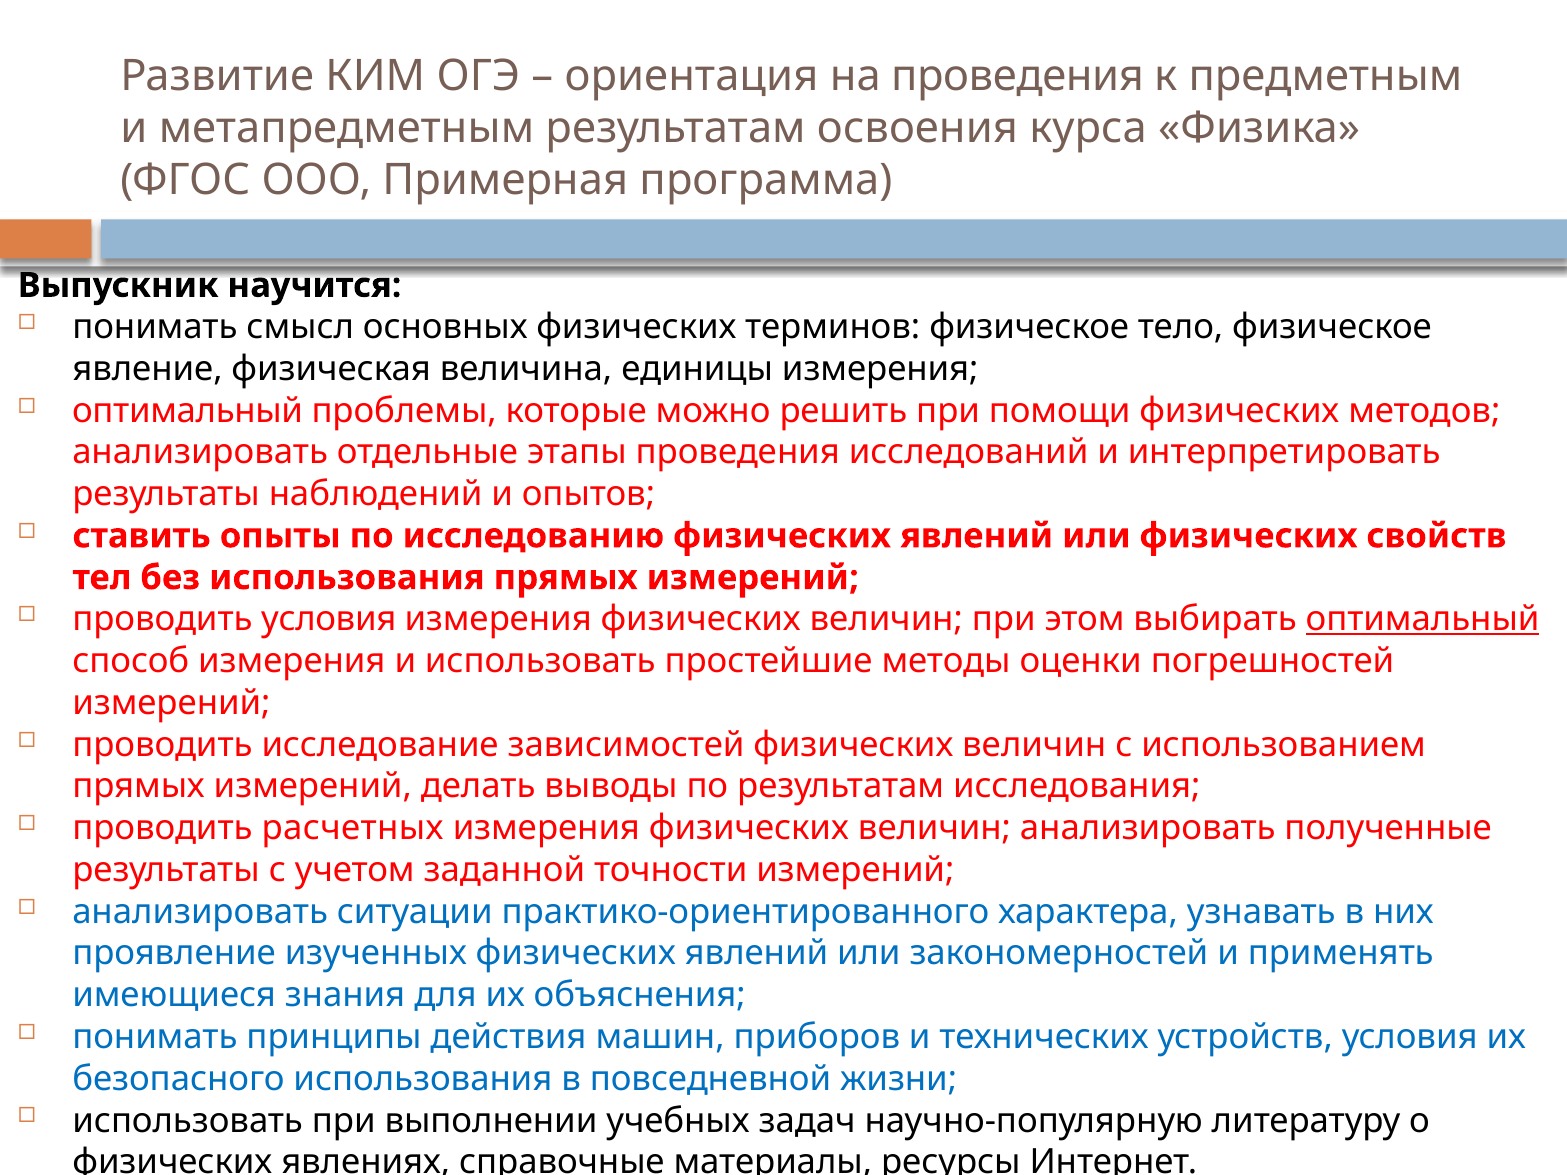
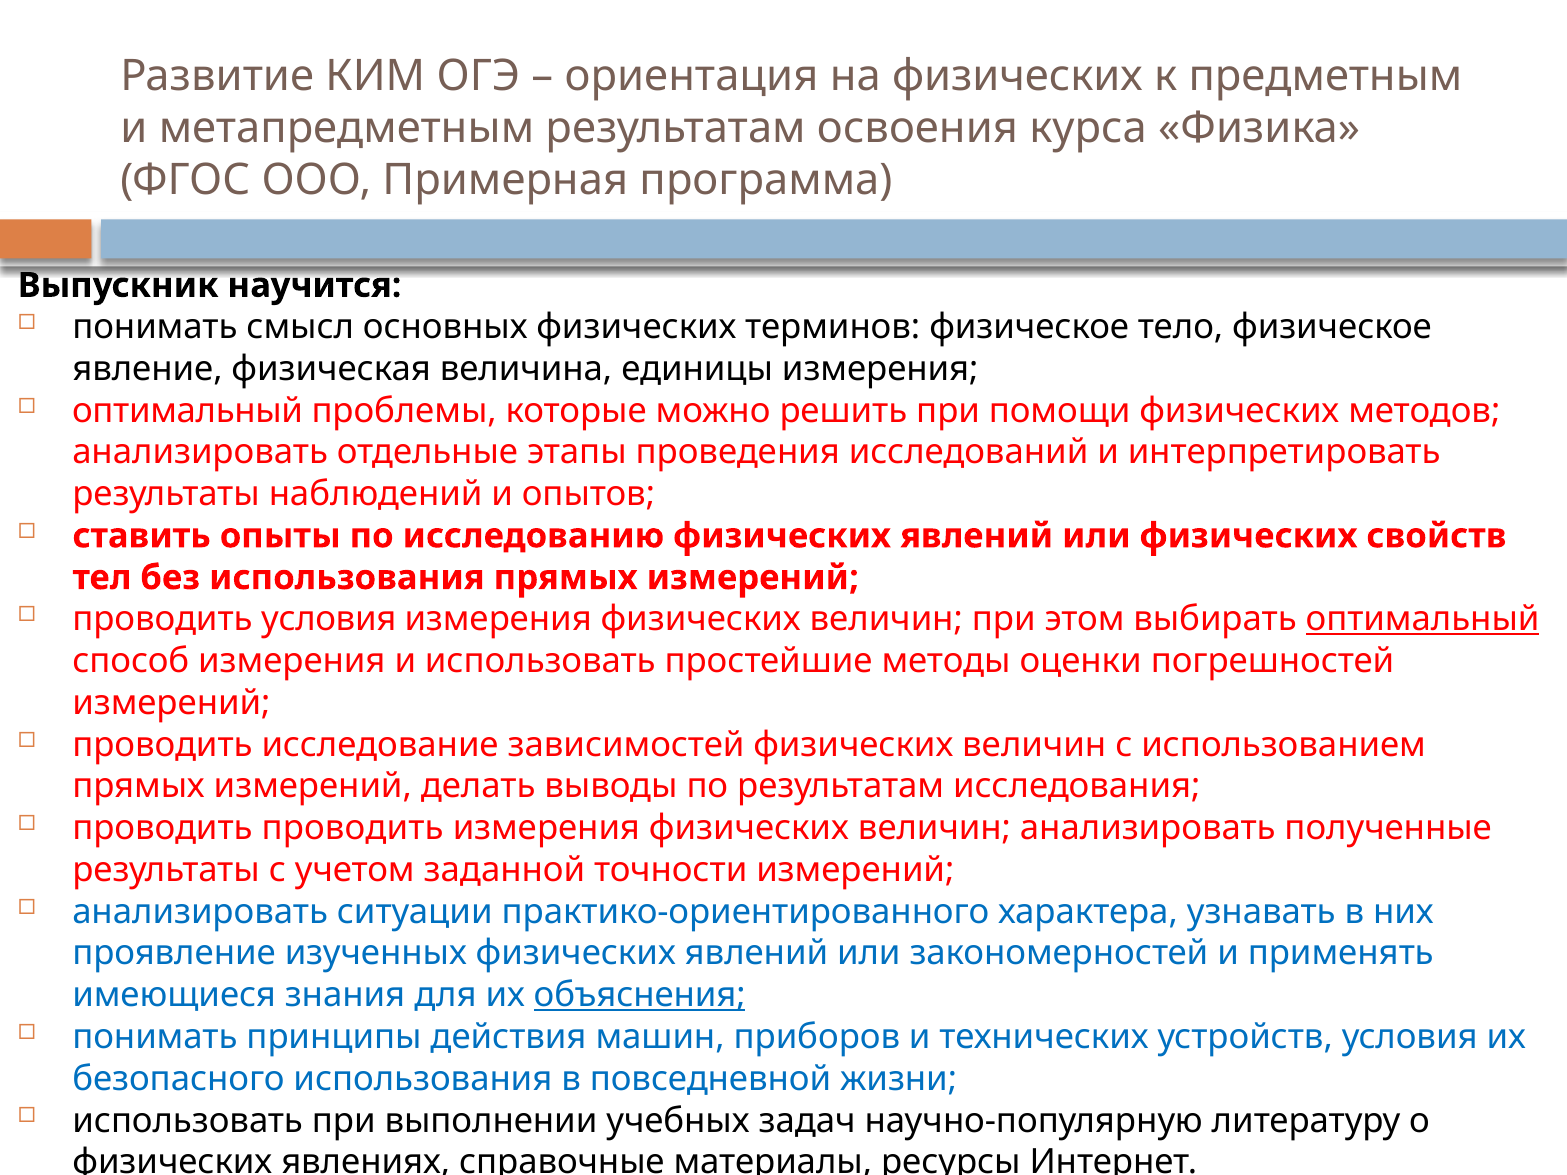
на проведения: проведения -> физических
проводить расчетных: расчетных -> проводить
объяснения underline: none -> present
